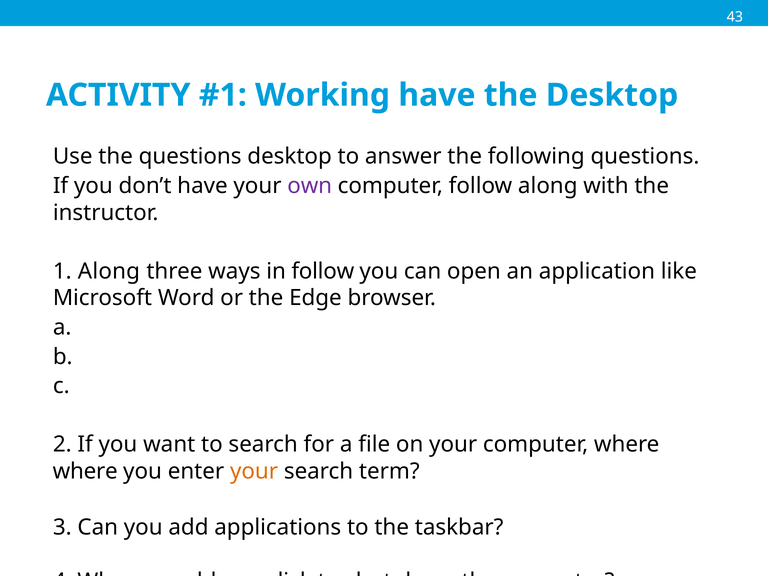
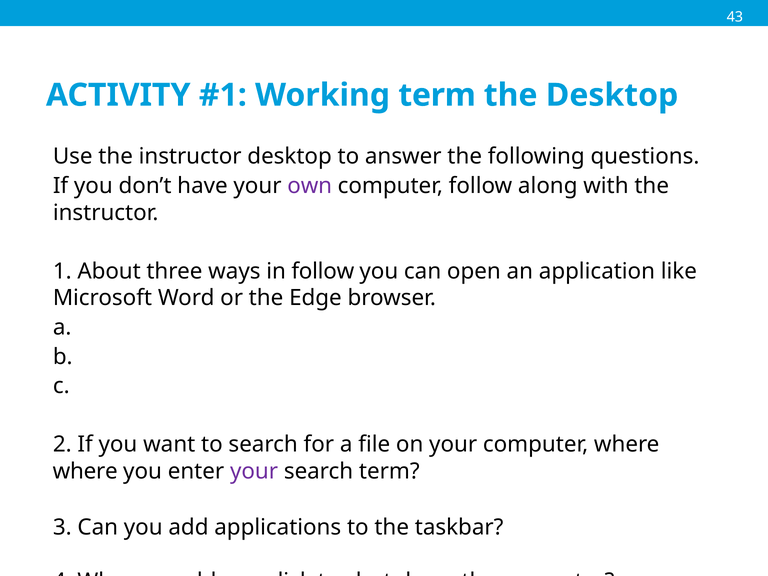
Working have: have -> term
Use the questions: questions -> instructor
1 Along: Along -> About
your at (254, 471) colour: orange -> purple
